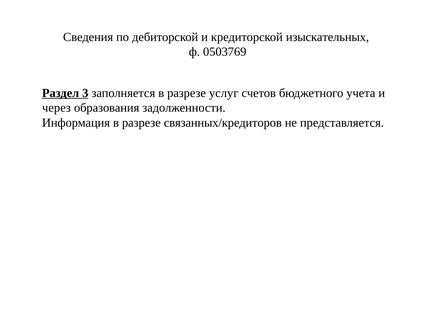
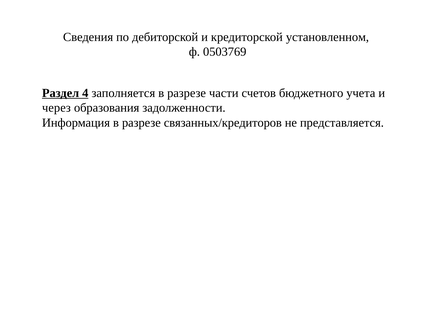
изыскательных: изыскательных -> установленном
3: 3 -> 4
услуг: услуг -> части
